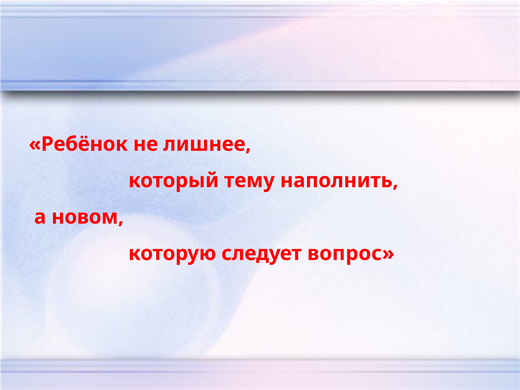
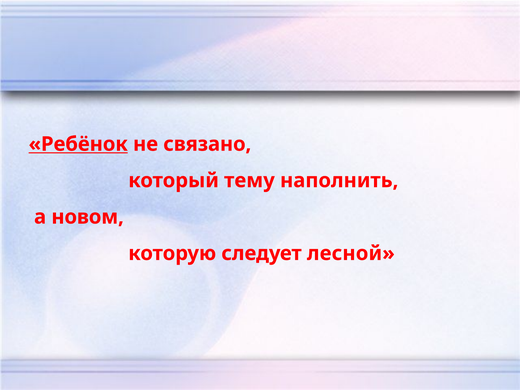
Ребёнок underline: none -> present
лишнее: лишнее -> связано
вопрос: вопрос -> лесной
